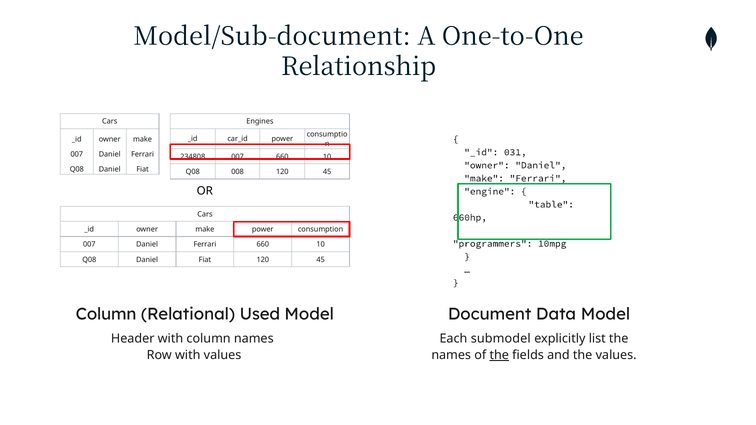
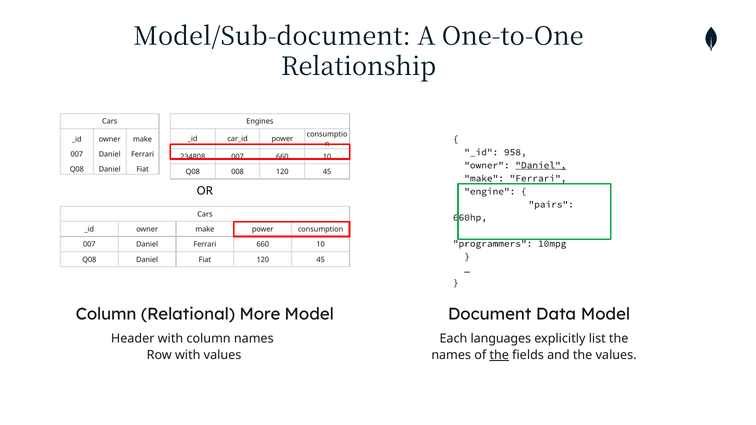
031: 031 -> 958
Daniel at (541, 165) underline: none -> present
table: table -> pairs
Used: Used -> More
submodel: submodel -> languages
